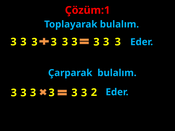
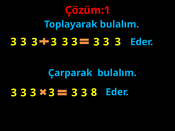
2: 2 -> 8
